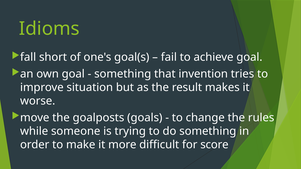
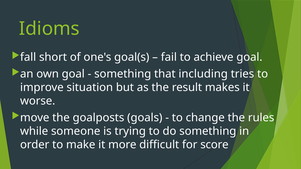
invention: invention -> including
